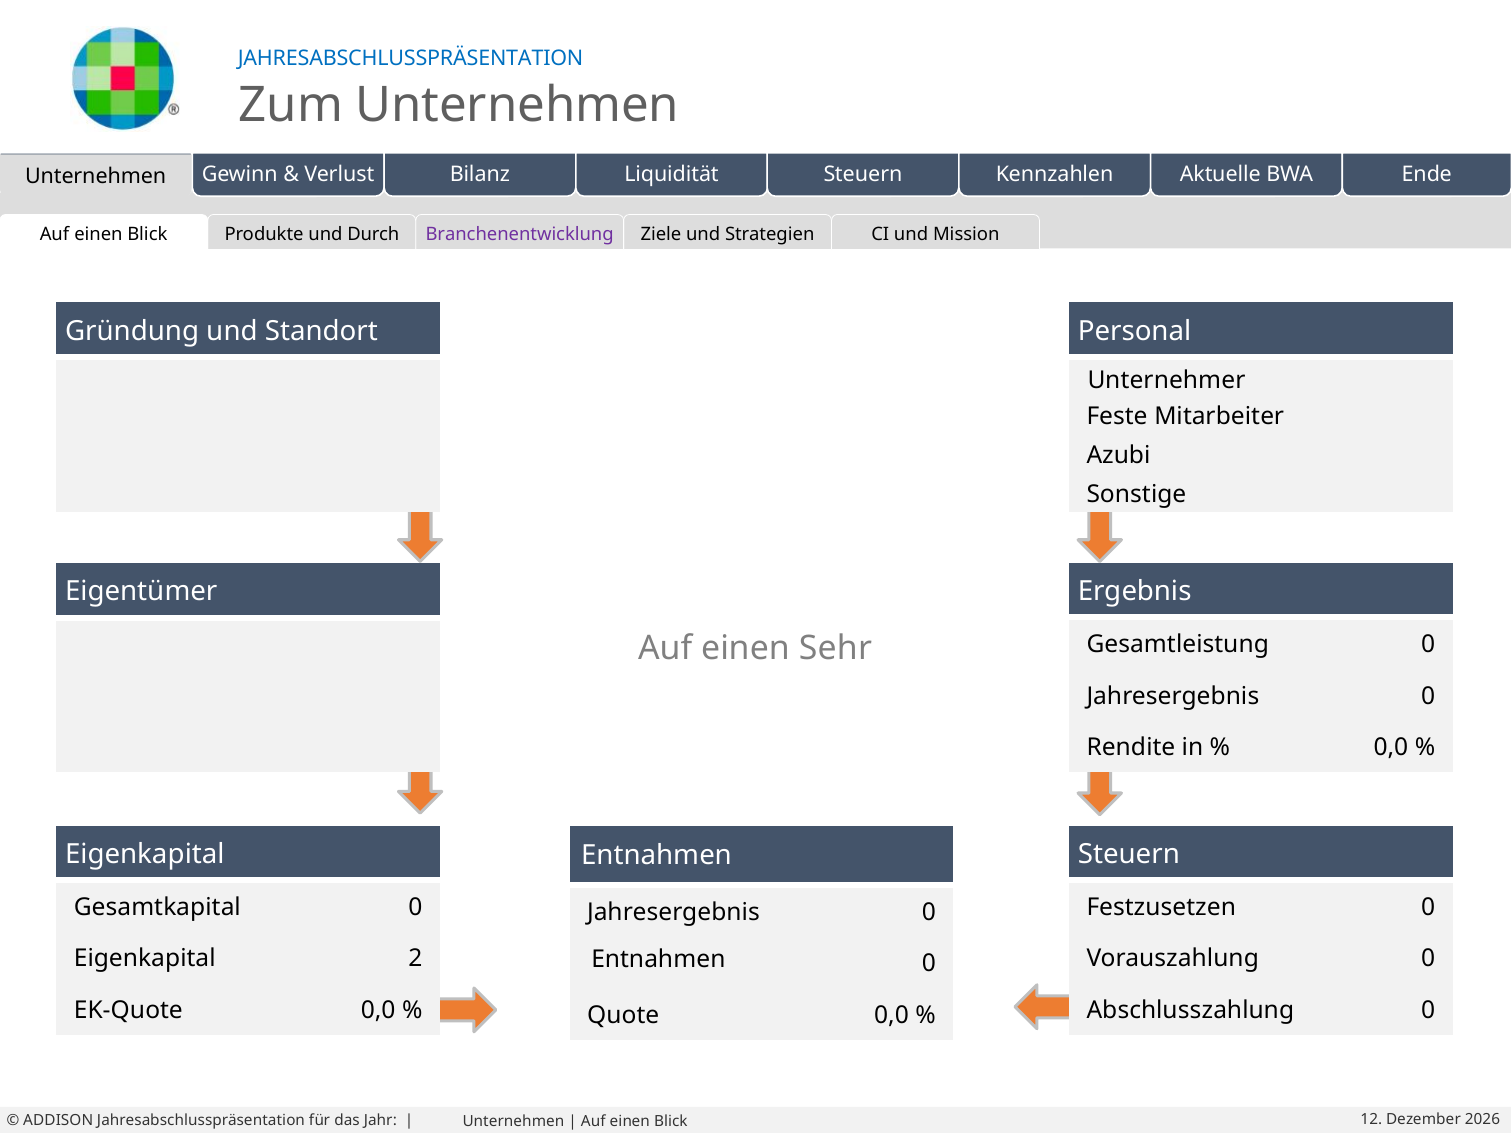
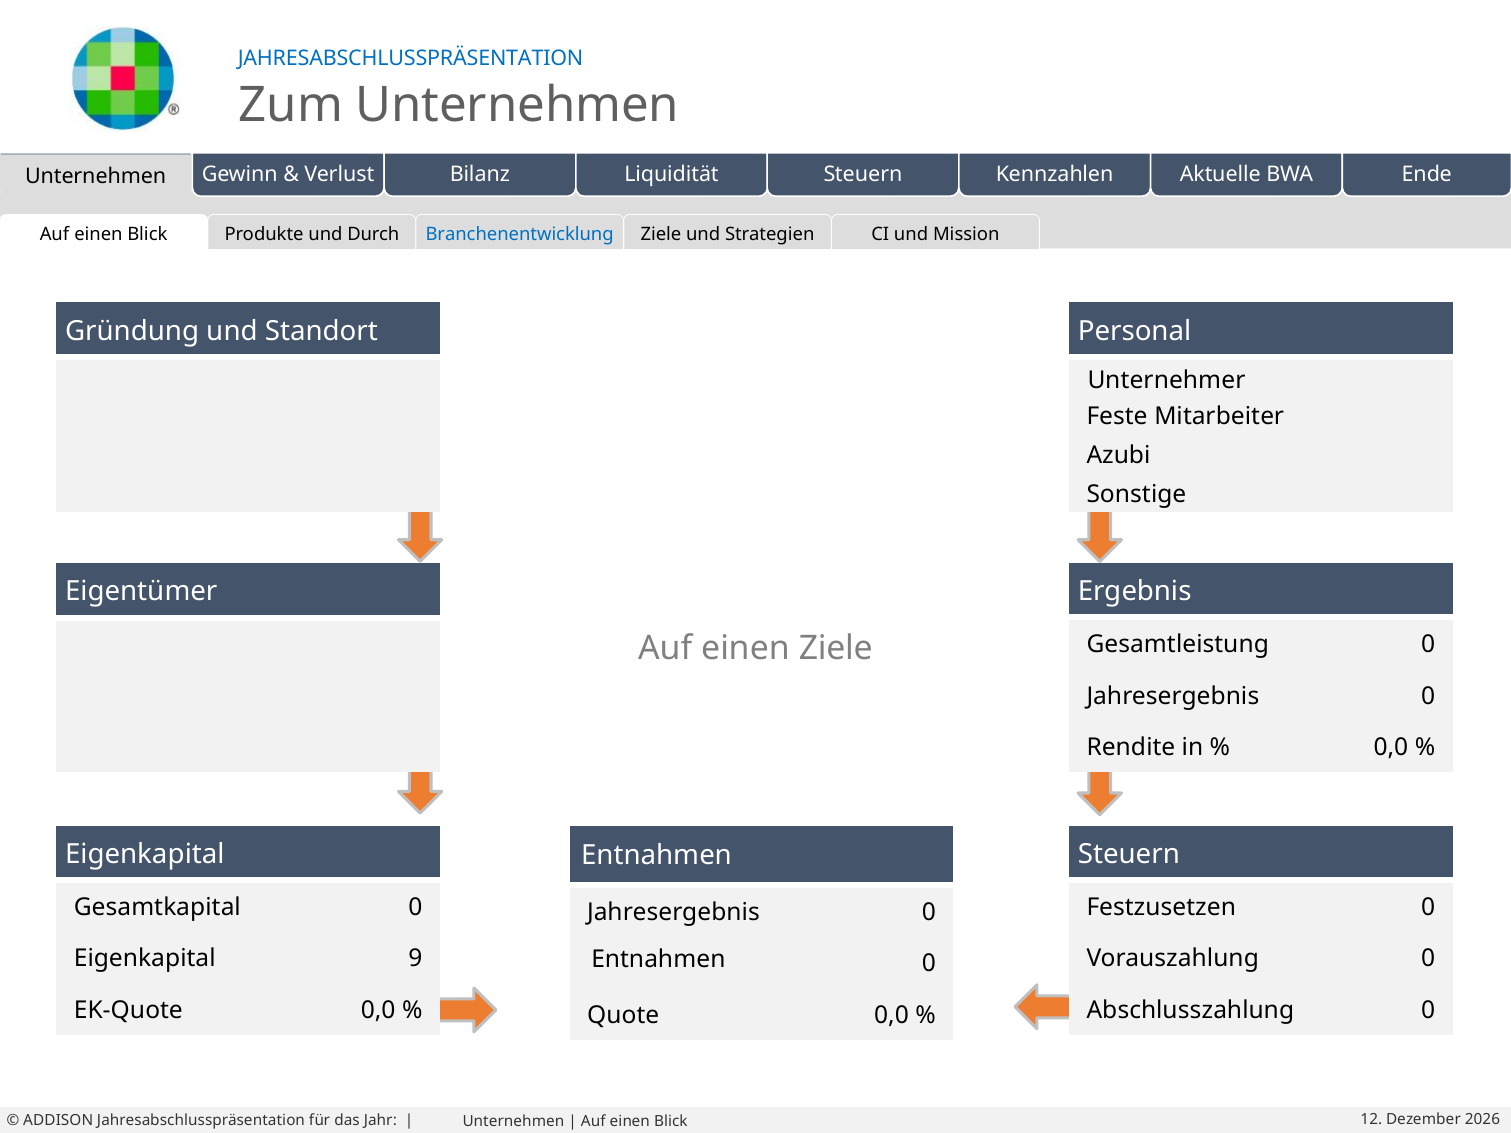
Branchenentwicklung colour: purple -> blue
einen Sehr: Sehr -> Ziele
2: 2 -> 9
